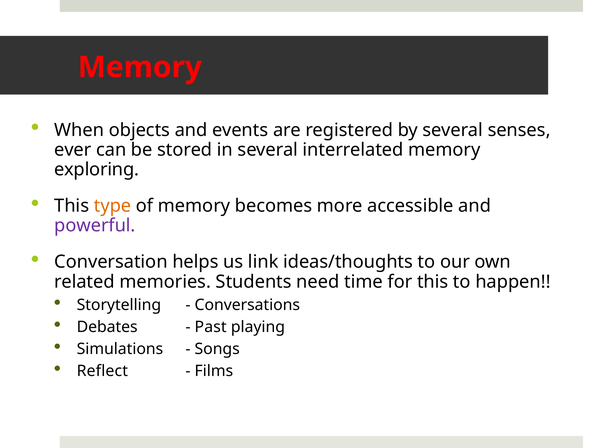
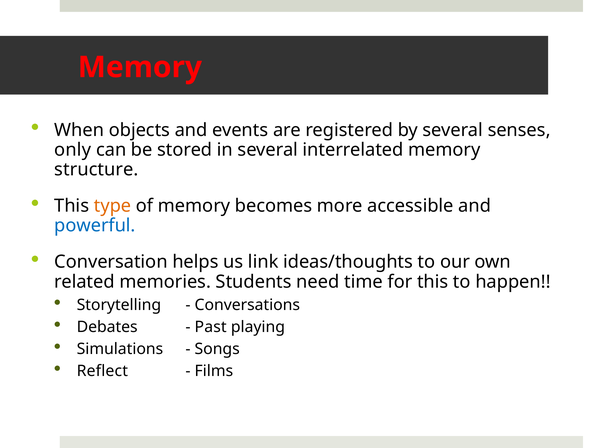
ever: ever -> only
exploring: exploring -> structure
powerful colour: purple -> blue
